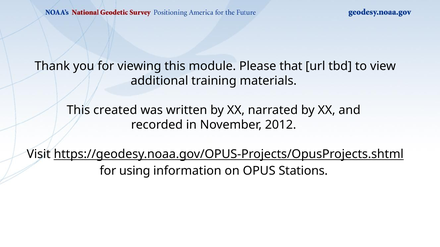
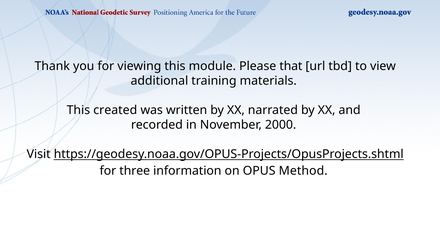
2012: 2012 -> 2000
using: using -> three
Stations: Stations -> Method
